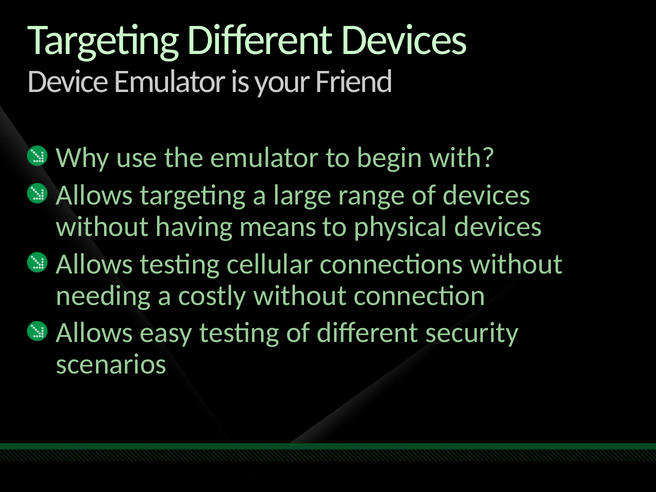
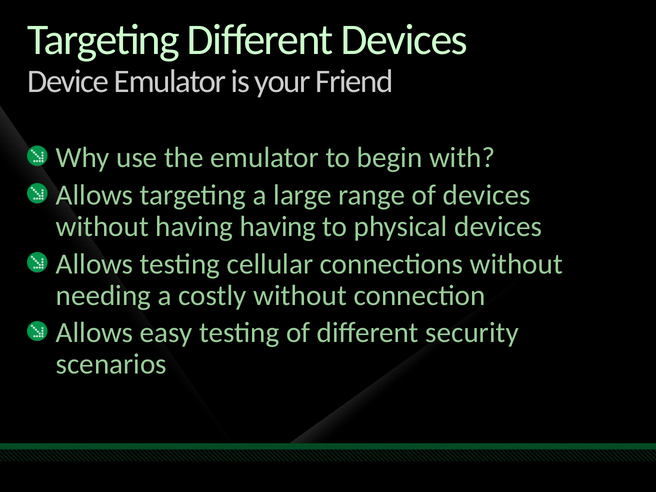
having means: means -> having
